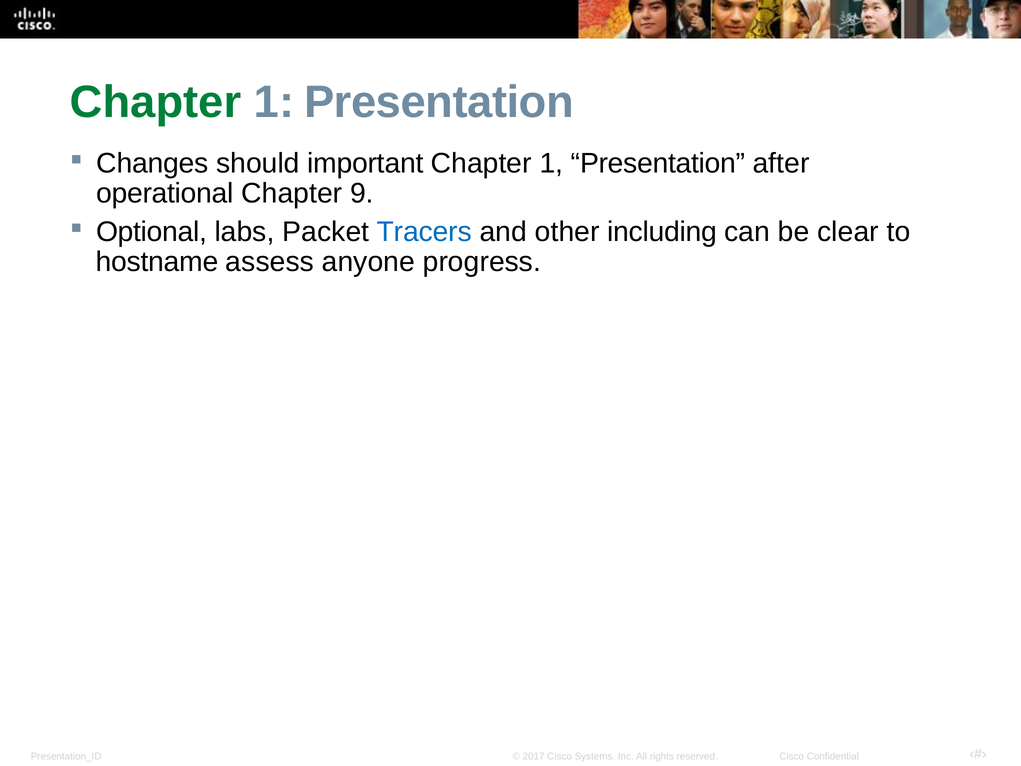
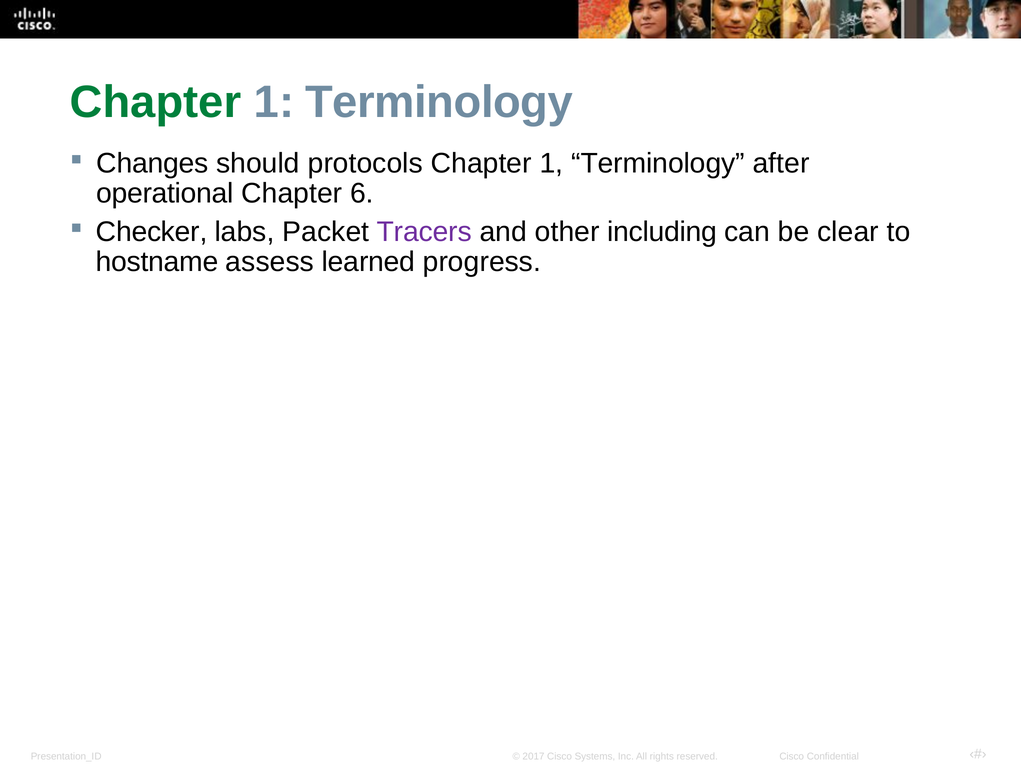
Presentation at (439, 102): Presentation -> Terminology
important: important -> protocols
Presentation at (658, 163): Presentation -> Terminology
9: 9 -> 6
Optional: Optional -> Checker
Tracers colour: blue -> purple
anyone: anyone -> learned
